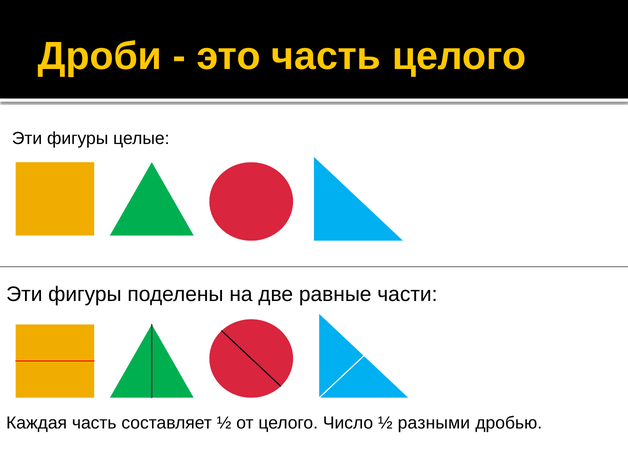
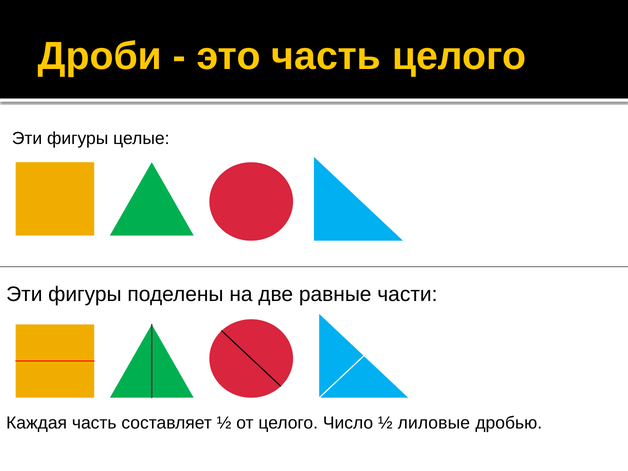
разными: разными -> лиловые
